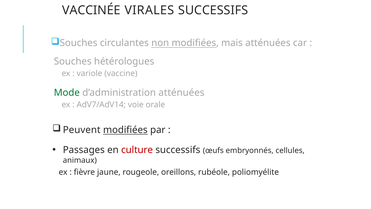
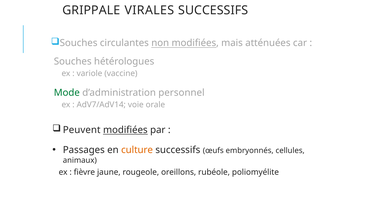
VACCINÉE: VACCINÉE -> GRIPPALE
d’administration atténuées: atténuées -> personnel
culture colour: red -> orange
